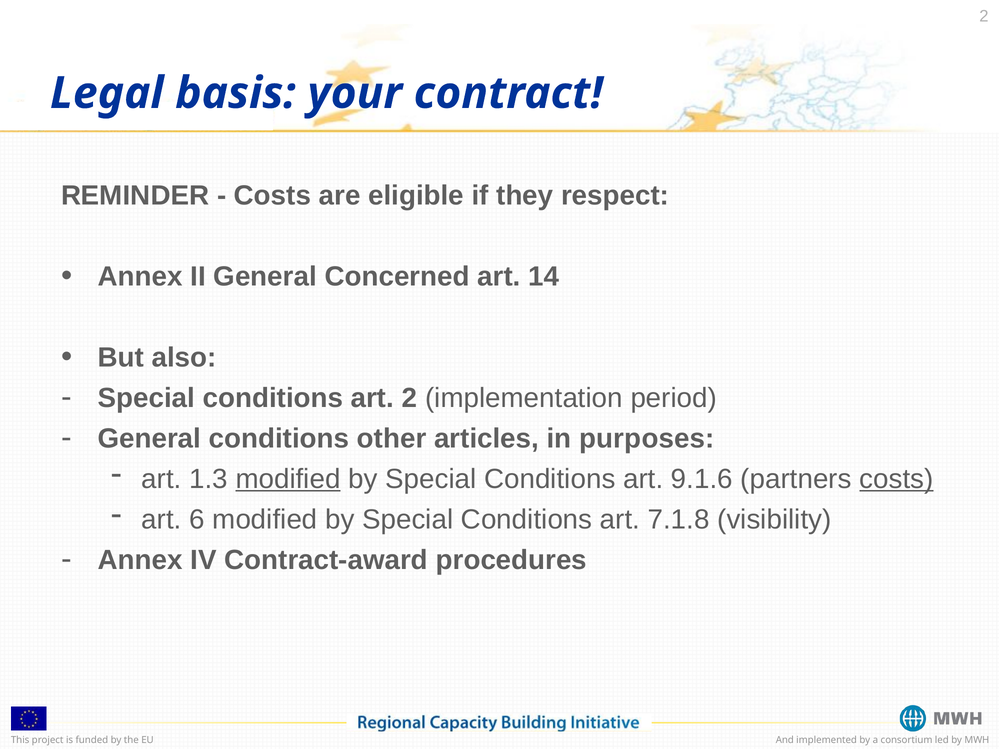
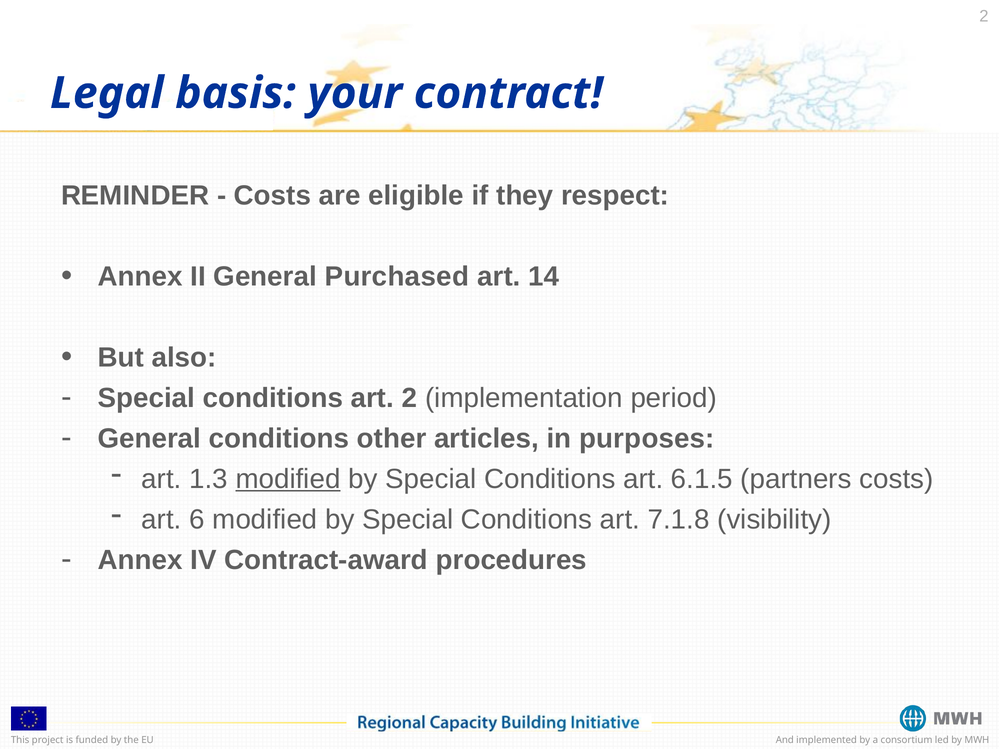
Concerned: Concerned -> Purchased
9.1.6: 9.1.6 -> 6.1.5
costs at (896, 479) underline: present -> none
